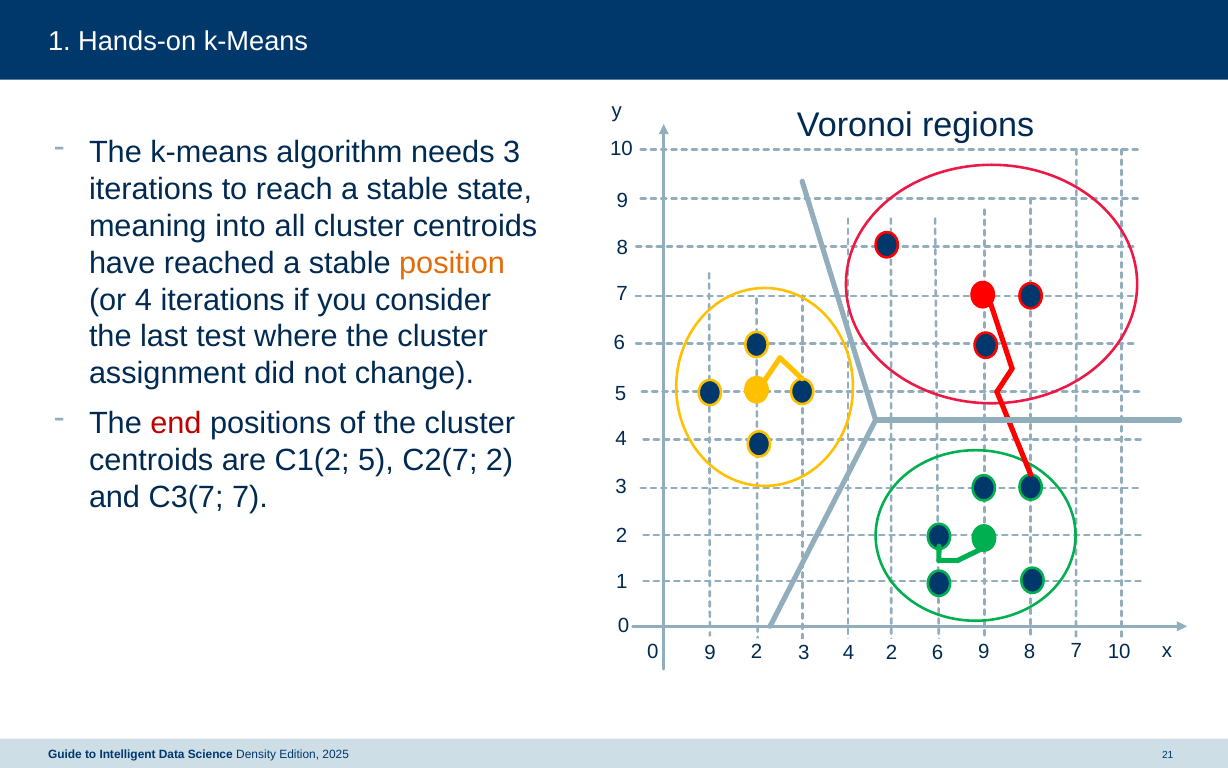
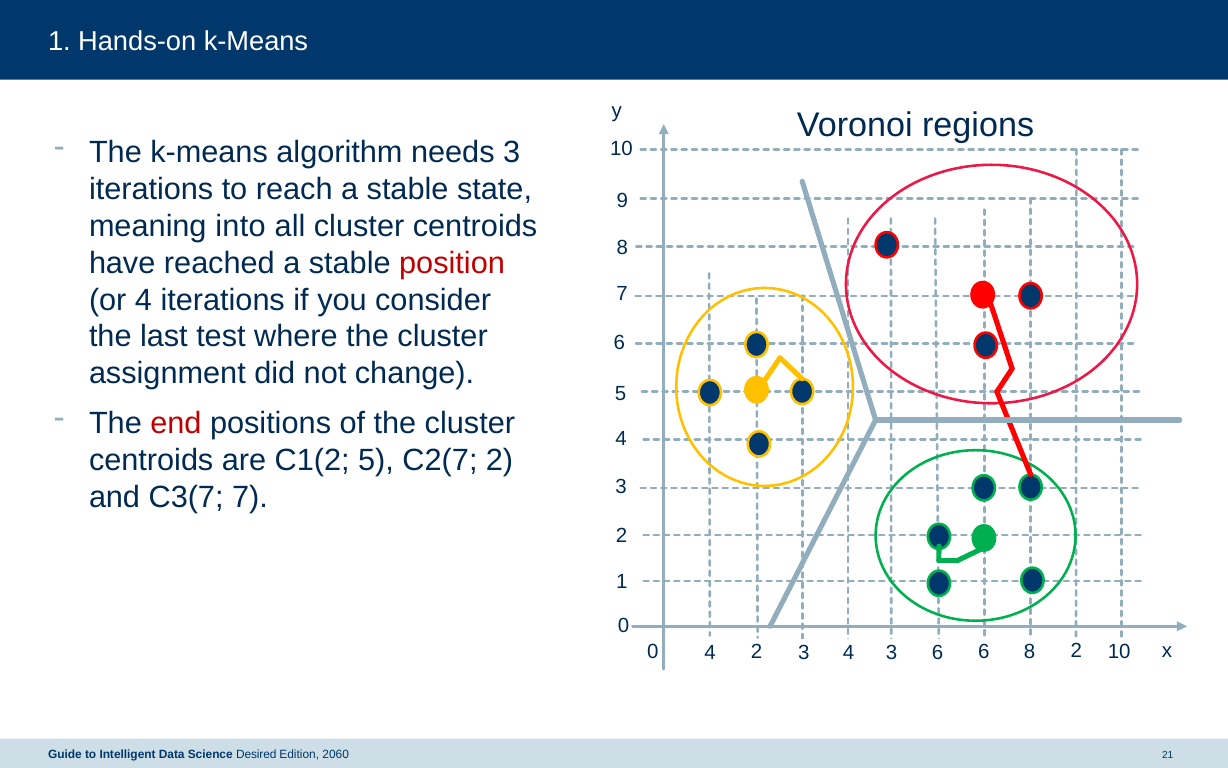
position colour: orange -> red
0 9: 9 -> 4
4 2: 2 -> 3
6 9: 9 -> 6
8 7: 7 -> 2
Density: Density -> Desired
2025: 2025 -> 2060
